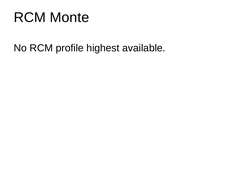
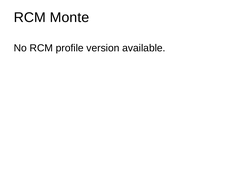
highest: highest -> version
